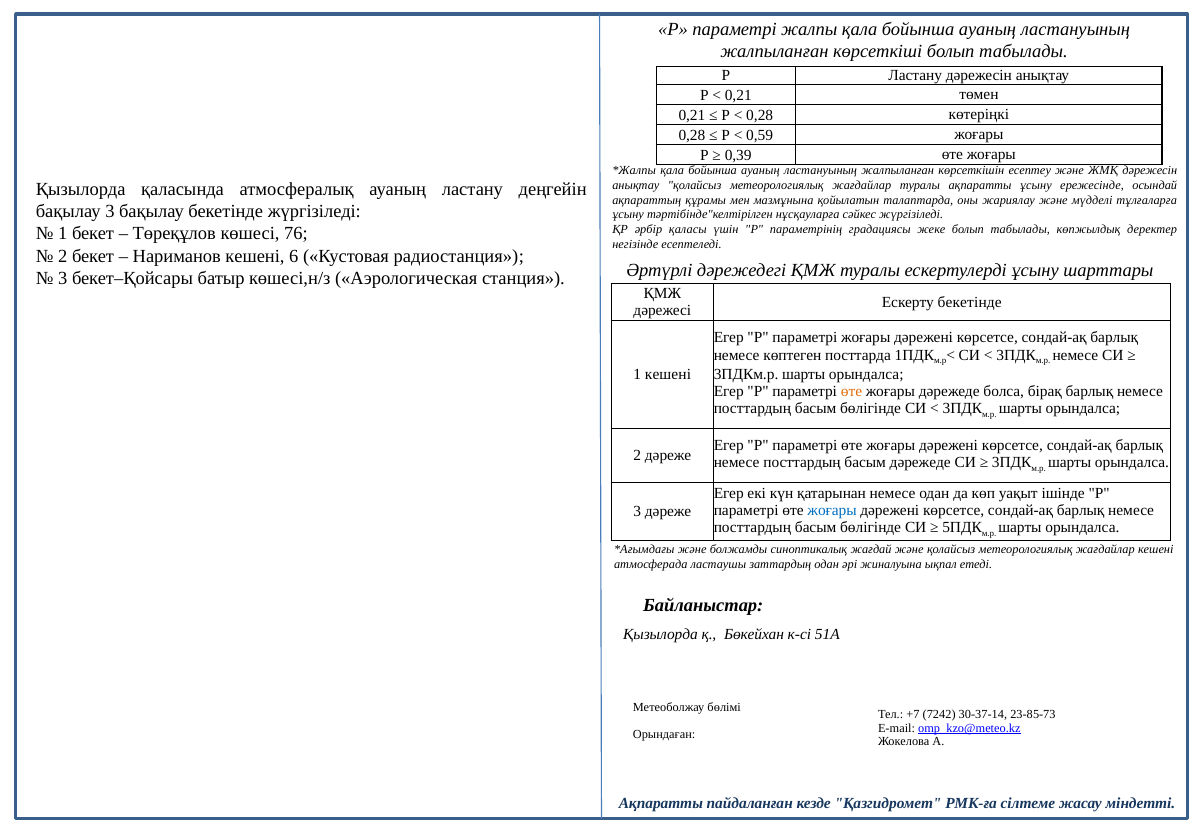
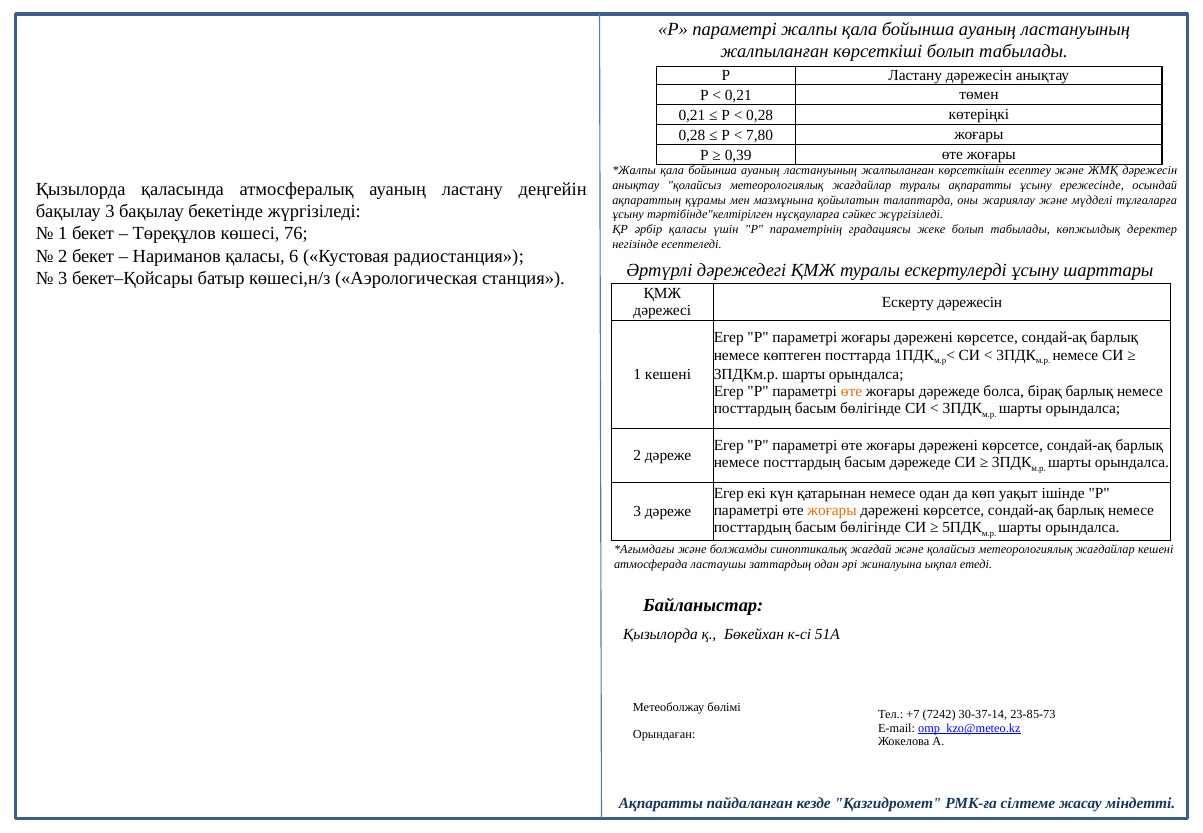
0,59: 0,59 -> 7,80
Нариманов кешені: кешені -> қаласы
Ескерту бекетінде: бекетінде -> дәрежесін
жоғары at (832, 510) colour: blue -> orange
